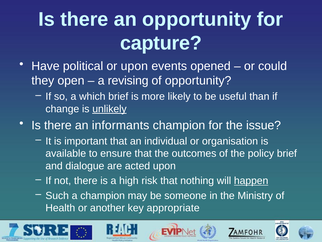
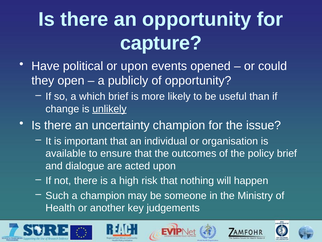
revising: revising -> publicly
informants: informants -> uncertainty
happen underline: present -> none
appropriate: appropriate -> judgements
